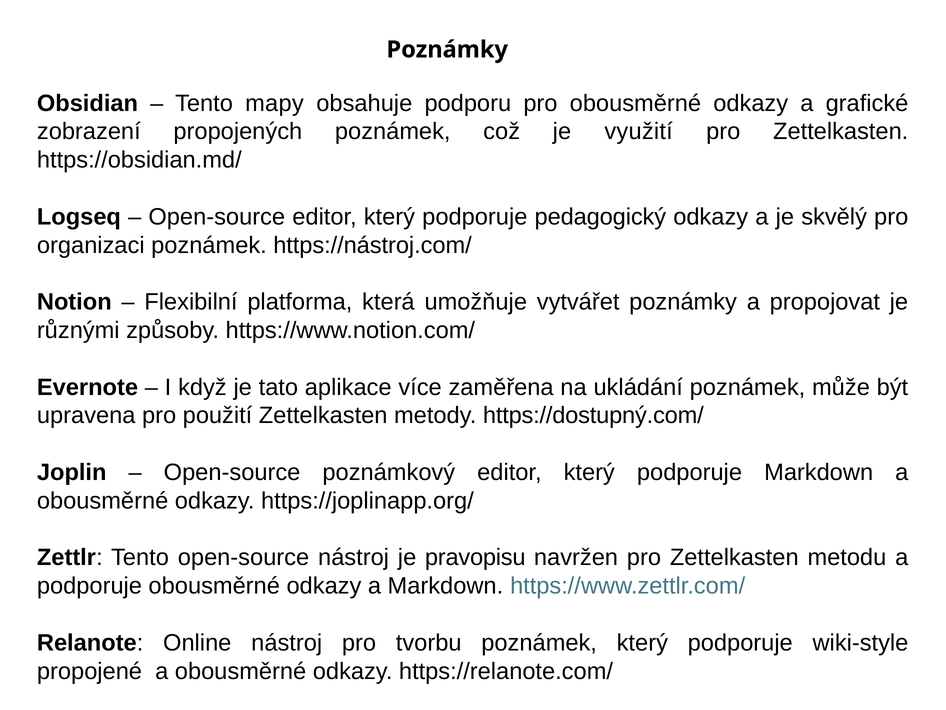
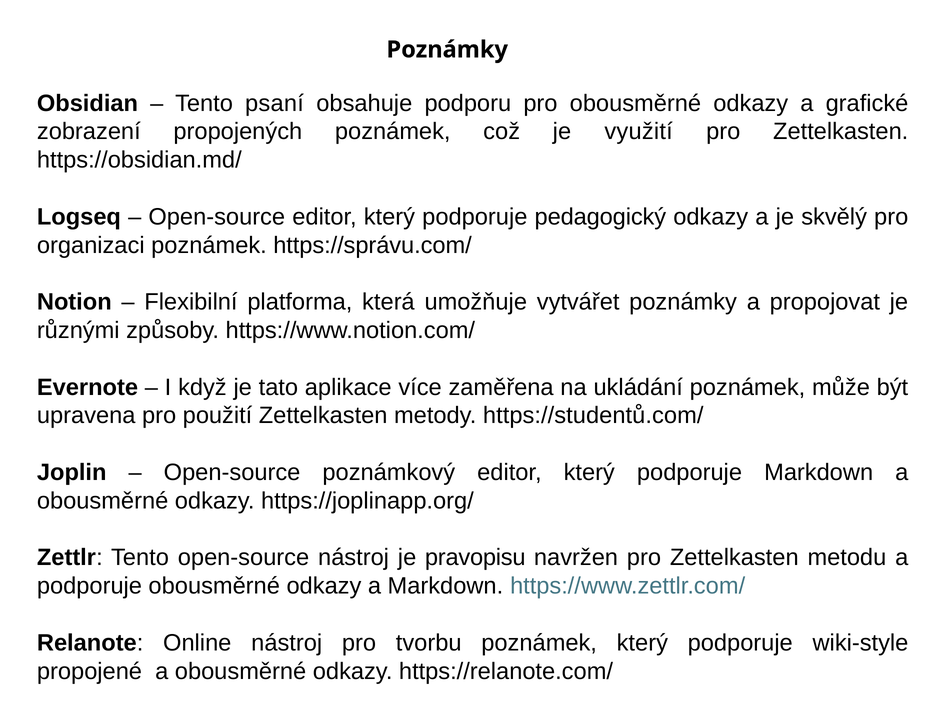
mapy: mapy -> psaní
https://nástroj.com/: https://nástroj.com/ -> https://správu.com/
https://dostupný.com/: https://dostupný.com/ -> https://studentů.com/
